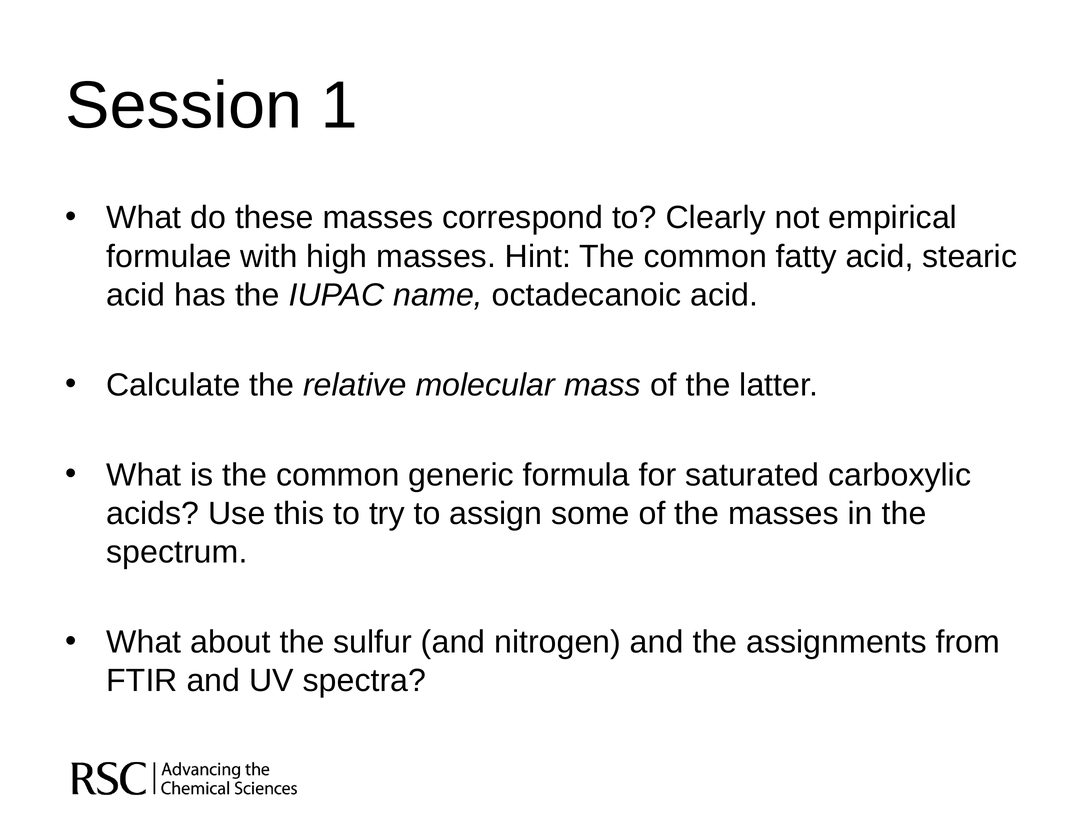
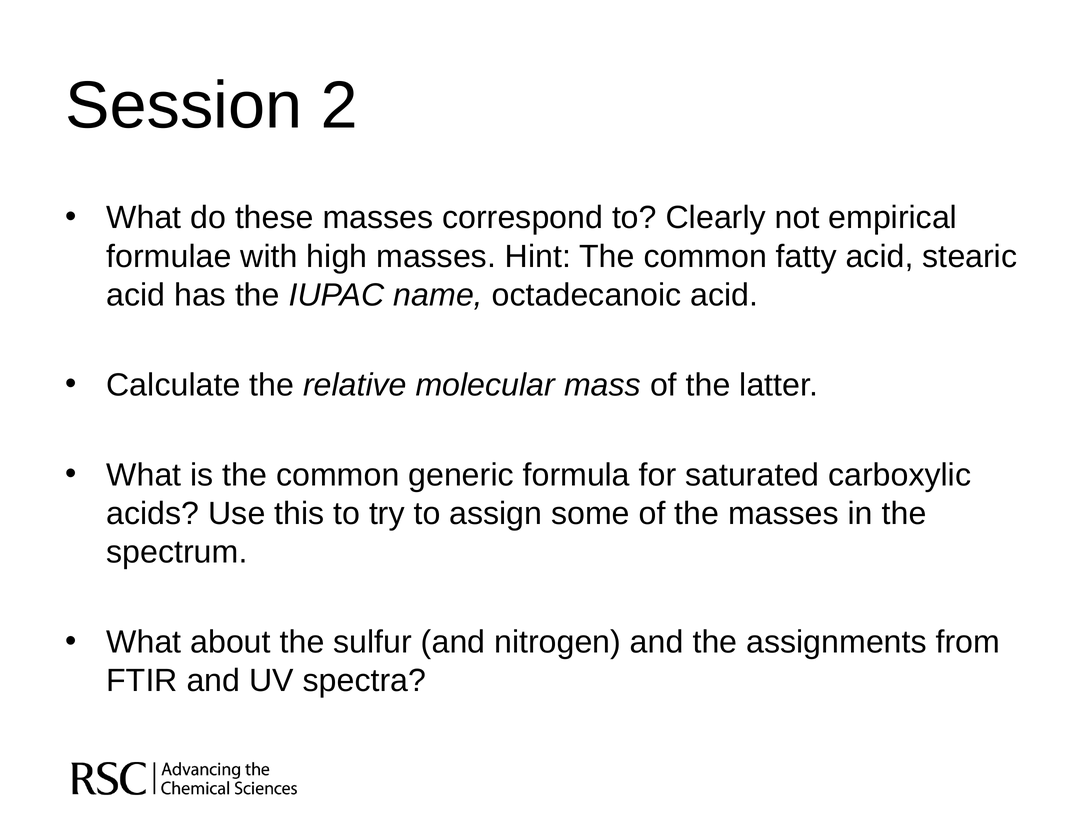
1: 1 -> 2
